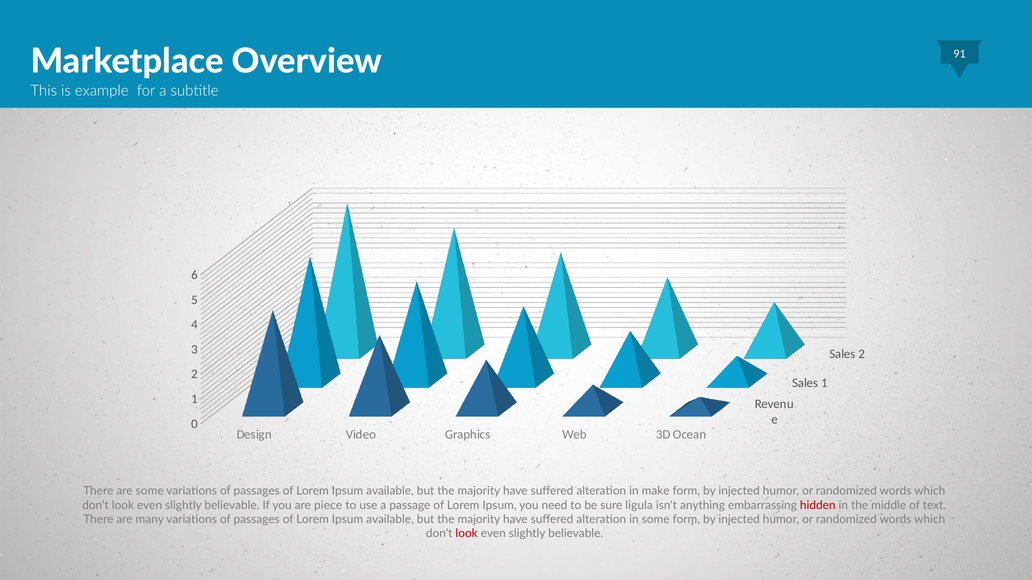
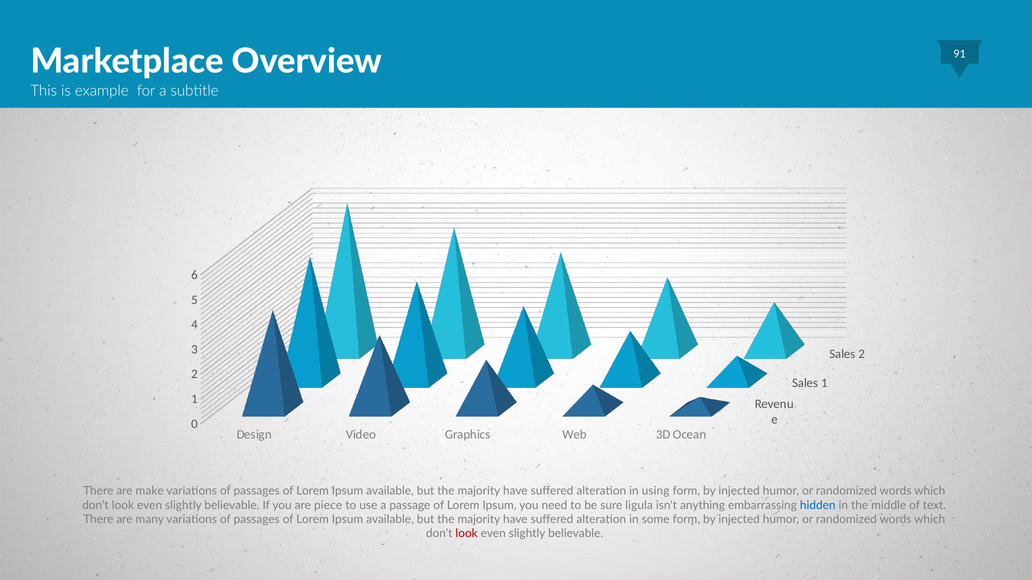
are some: some -> make
make: make -> using
hidden colour: red -> blue
